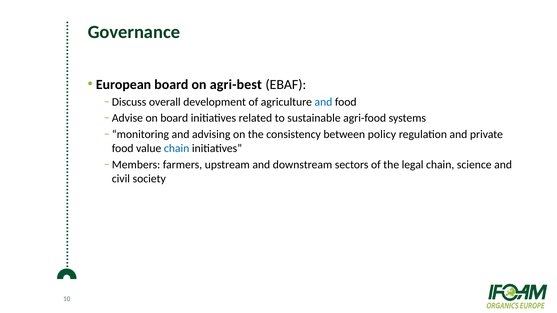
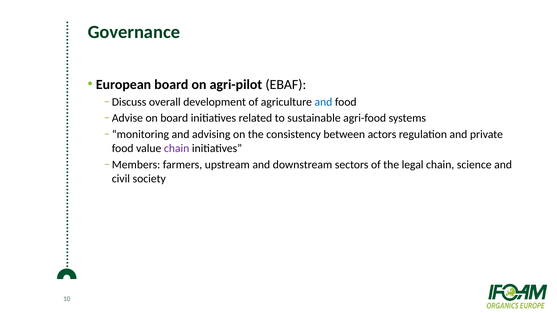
agri-best: agri-best -> agri-pilot
policy: policy -> actors
chain at (177, 148) colour: blue -> purple
